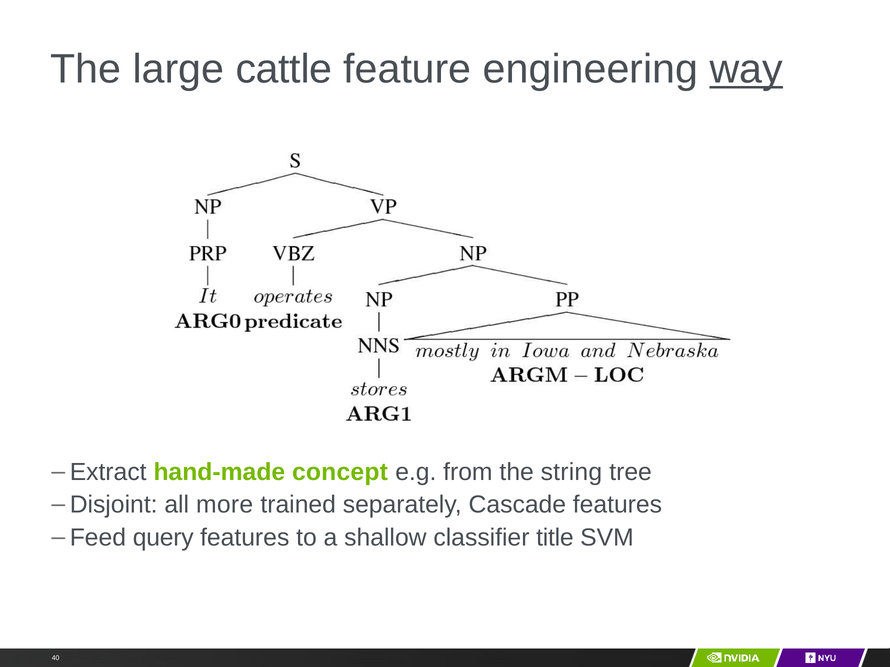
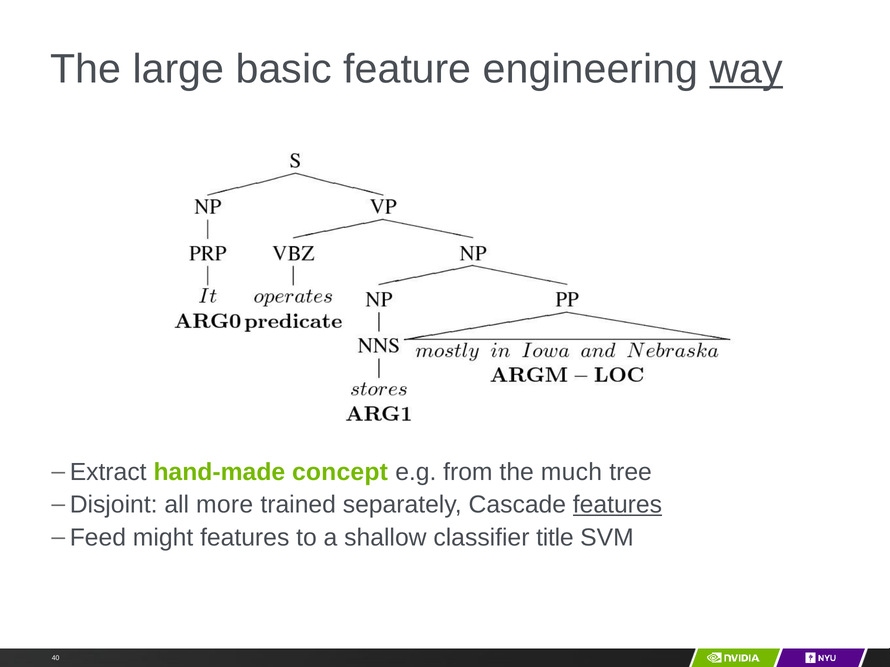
cattle: cattle -> basic
string: string -> much
features at (617, 505) underline: none -> present
query: query -> might
